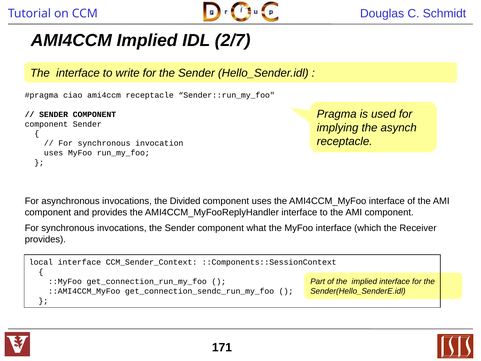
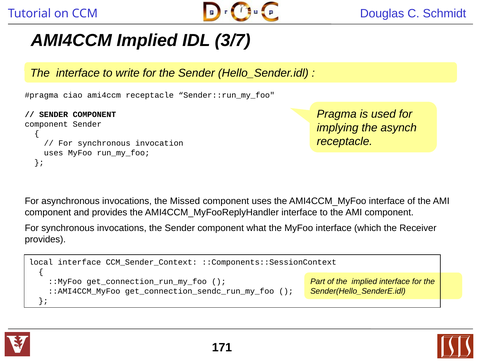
2/7: 2/7 -> 3/7
Divided: Divided -> Missed
